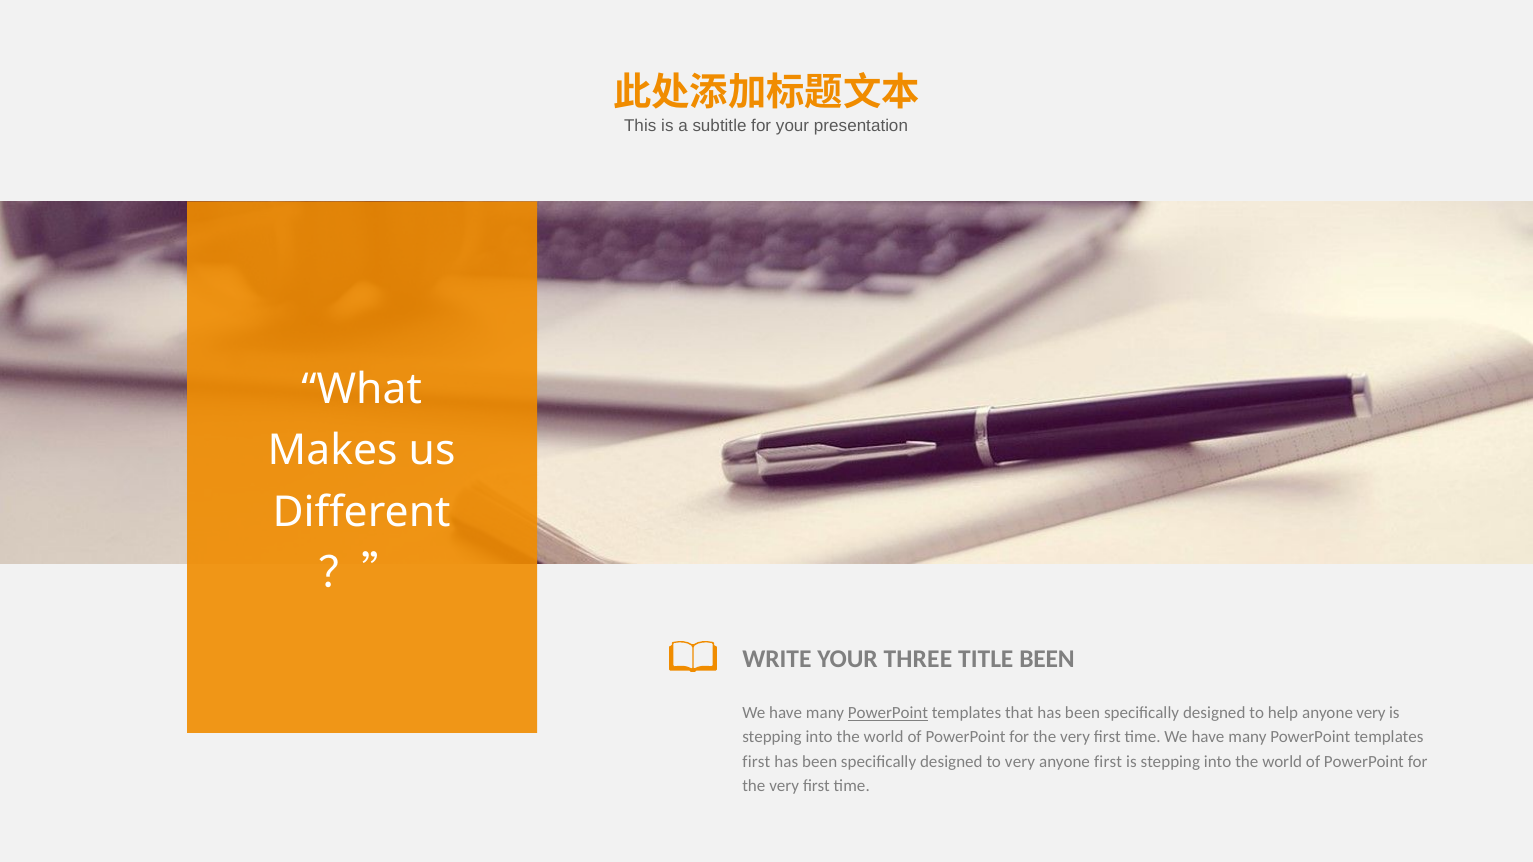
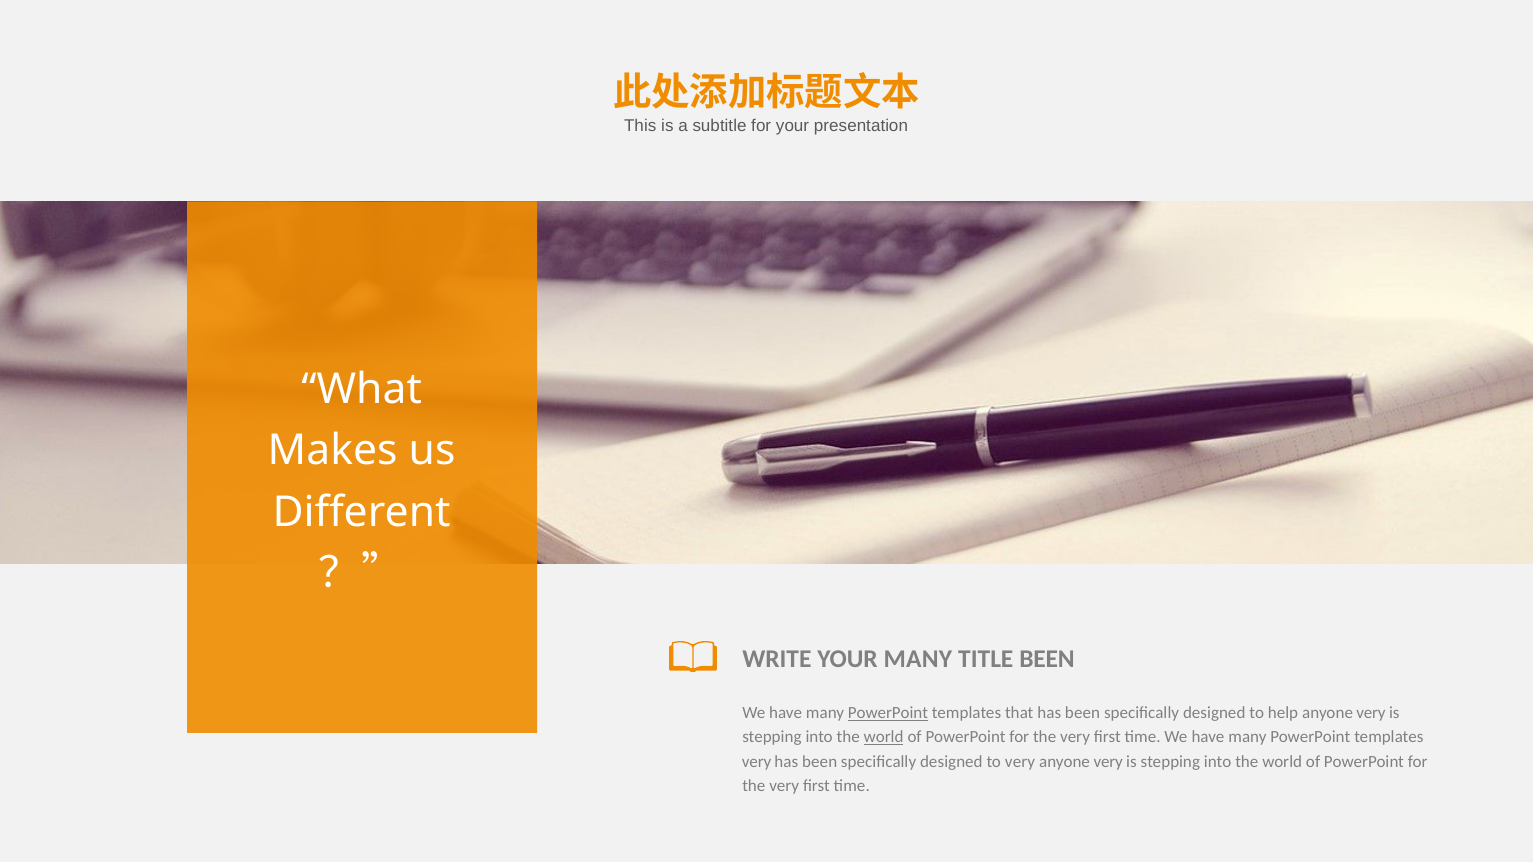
YOUR THREE: THREE -> MANY
world at (884, 737) underline: none -> present
first at (756, 762): first -> very
first at (1108, 762): first -> very
